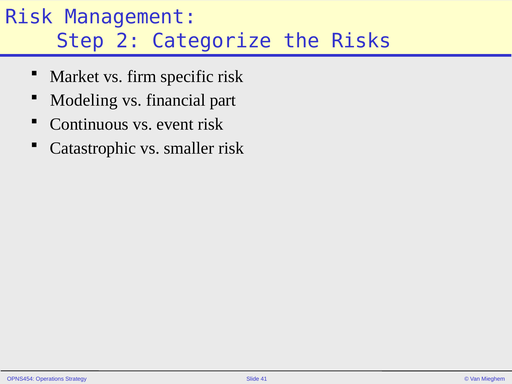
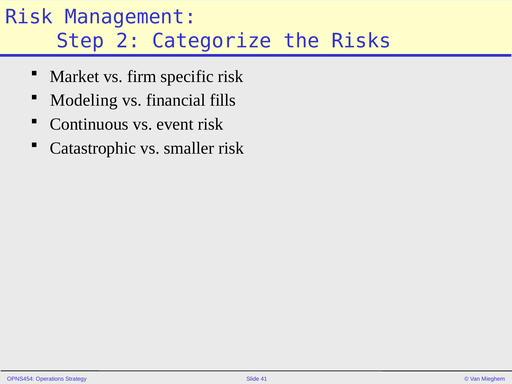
part: part -> fills
